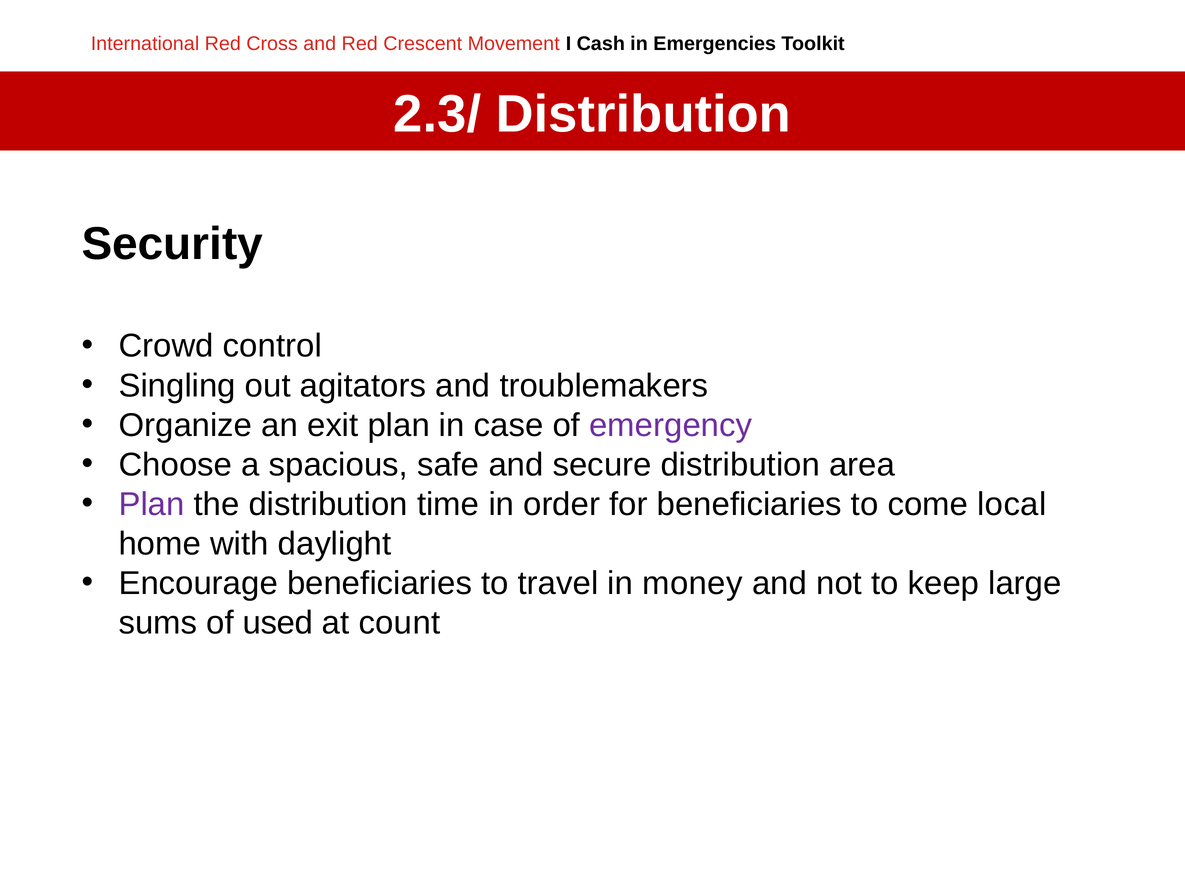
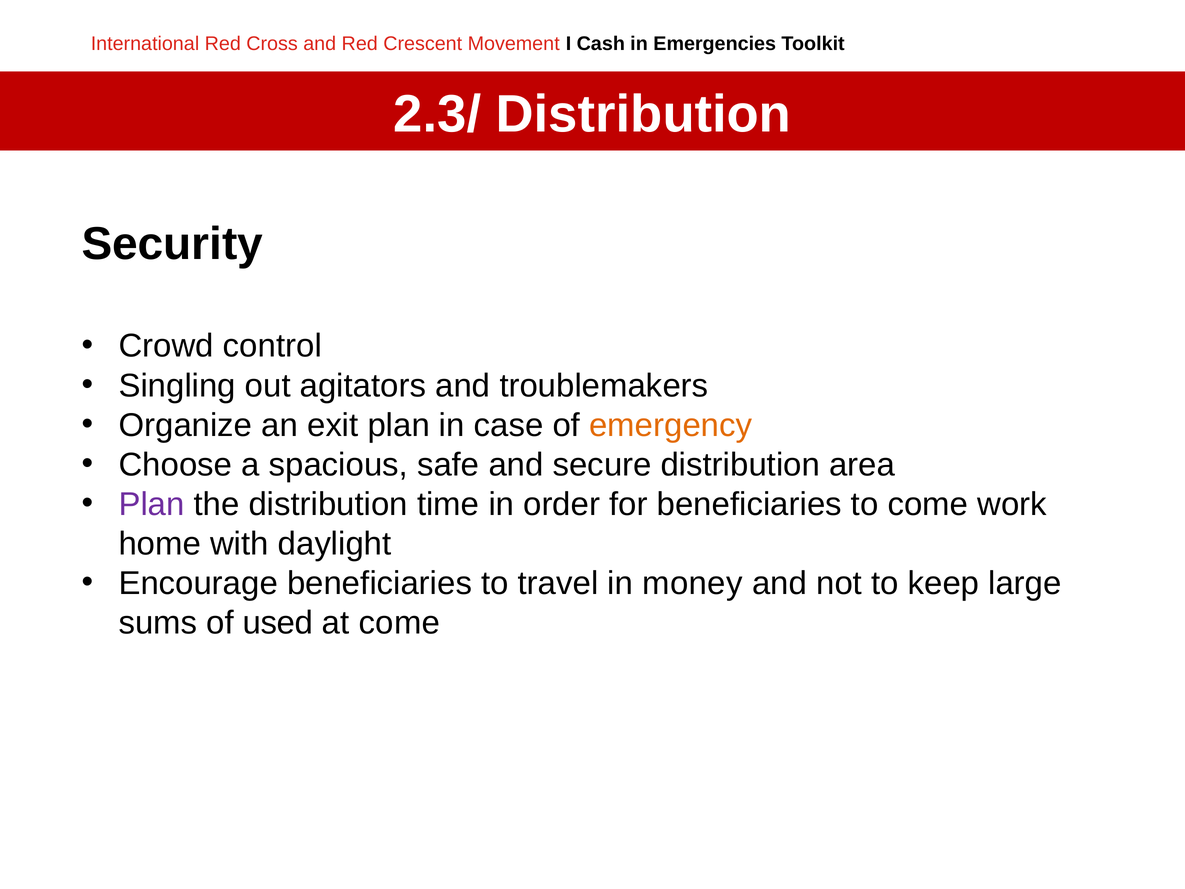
emergency colour: purple -> orange
local: local -> work
at count: count -> come
